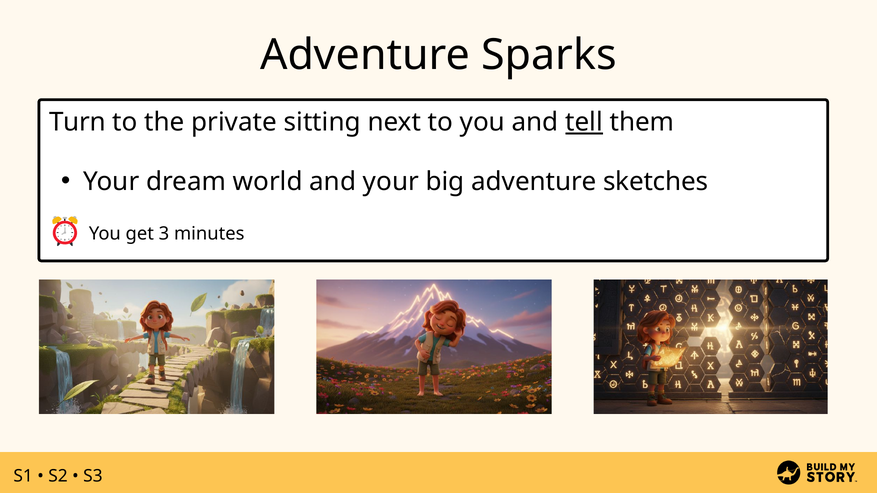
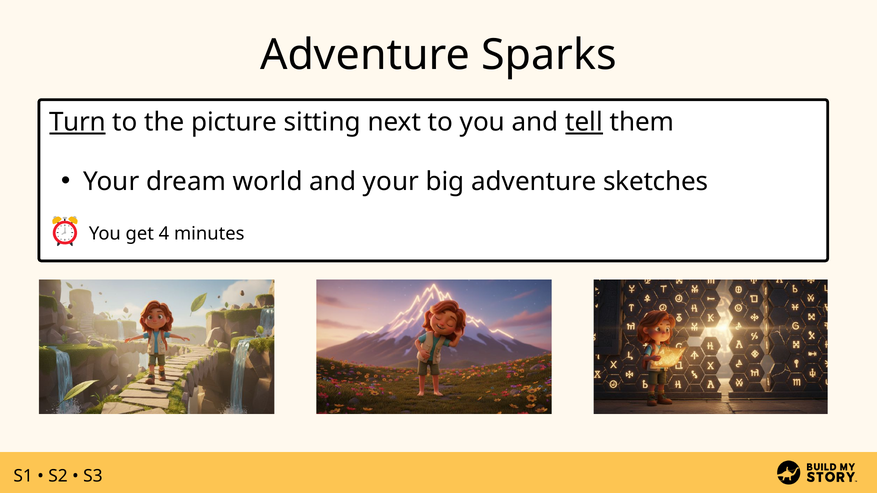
Turn underline: none -> present
private: private -> picture
3: 3 -> 4
